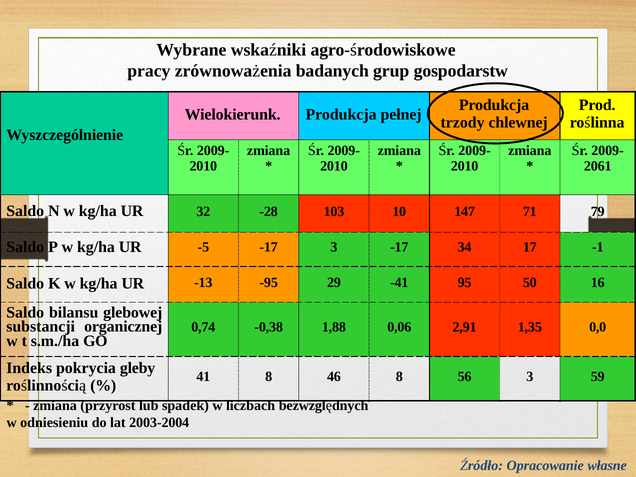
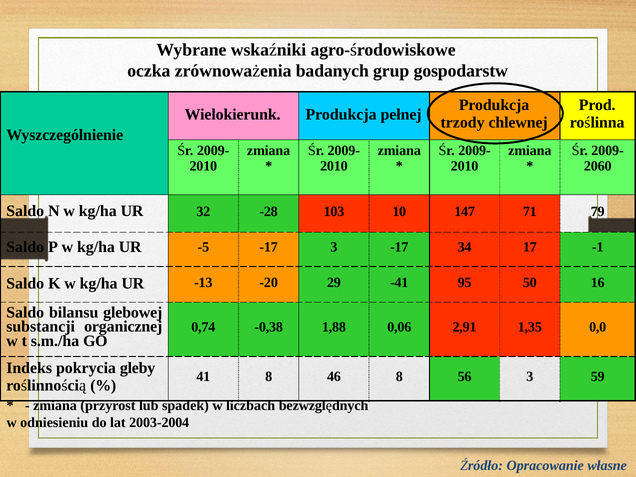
pracy: pracy -> oczka
2061: 2061 -> 2060
-95: -95 -> -20
